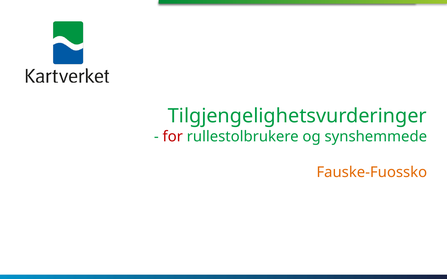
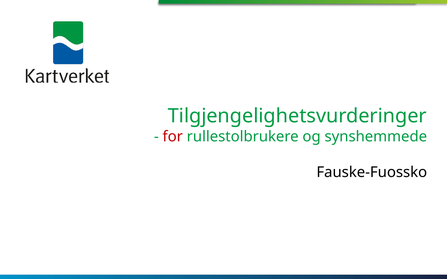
Fauske-Fuossko colour: orange -> black
